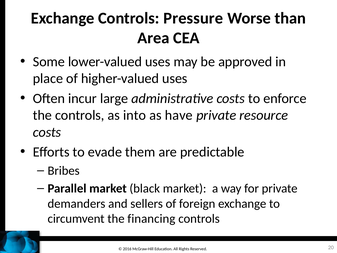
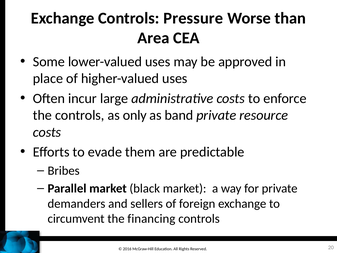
into: into -> only
have: have -> band
